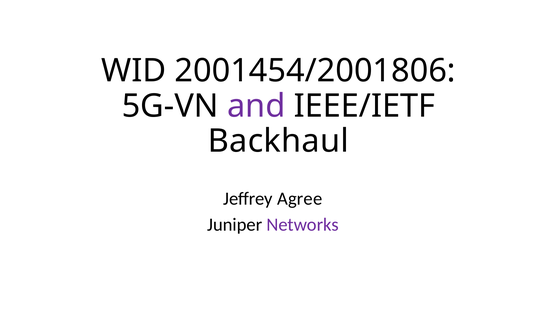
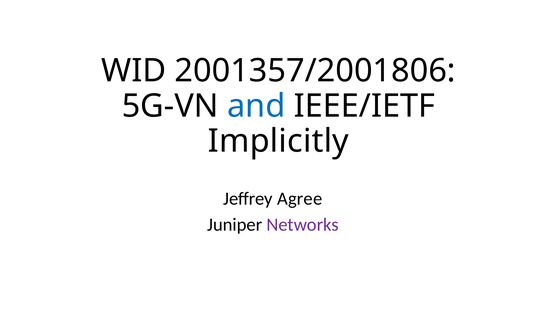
2001454/2001806: 2001454/2001806 -> 2001357/2001806
and colour: purple -> blue
Backhaul: Backhaul -> Implicitly
